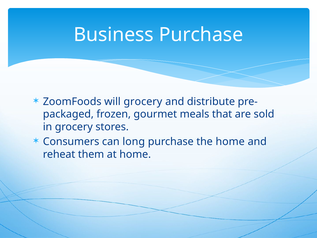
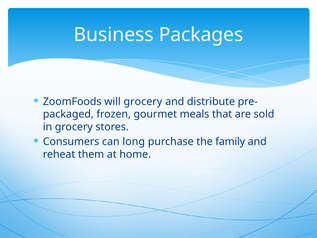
Business Purchase: Purchase -> Packages
the home: home -> family
